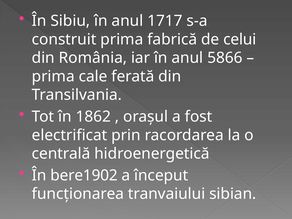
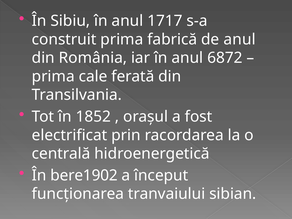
de celui: celui -> anul
5866: 5866 -> 6872
1862: 1862 -> 1852
